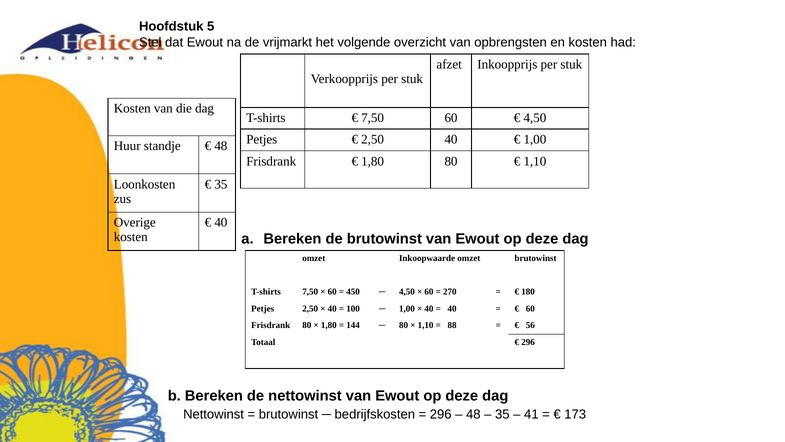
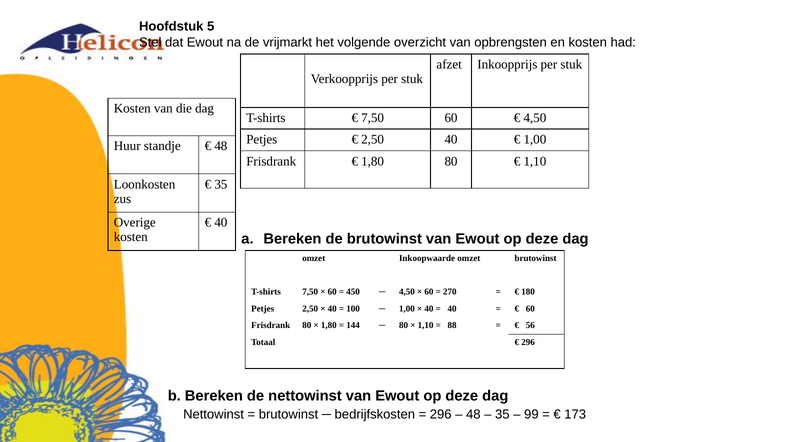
41: 41 -> 99
